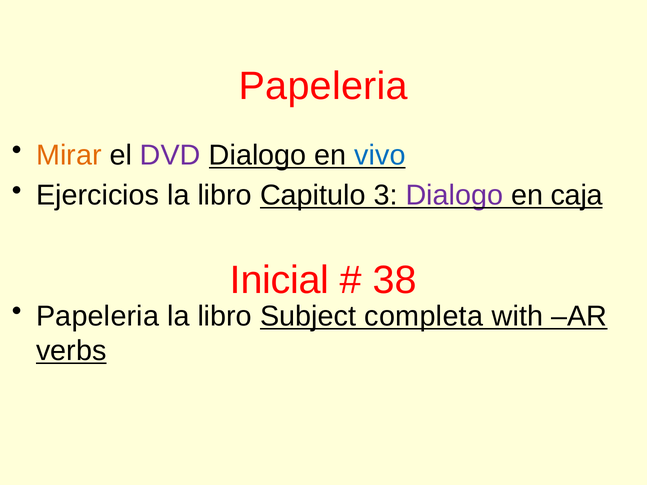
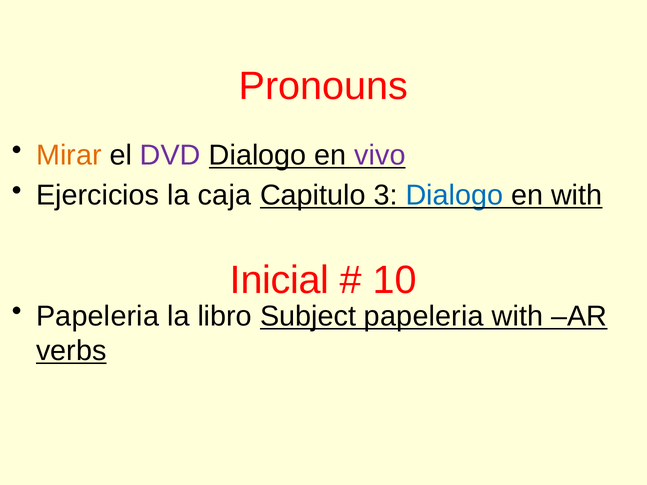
Papeleria at (323, 86): Papeleria -> Pronouns
vivo colour: blue -> purple
libro at (225, 195): libro -> caja
Dialogo at (454, 195) colour: purple -> blue
en caja: caja -> with
38: 38 -> 10
Subject completa: completa -> papeleria
